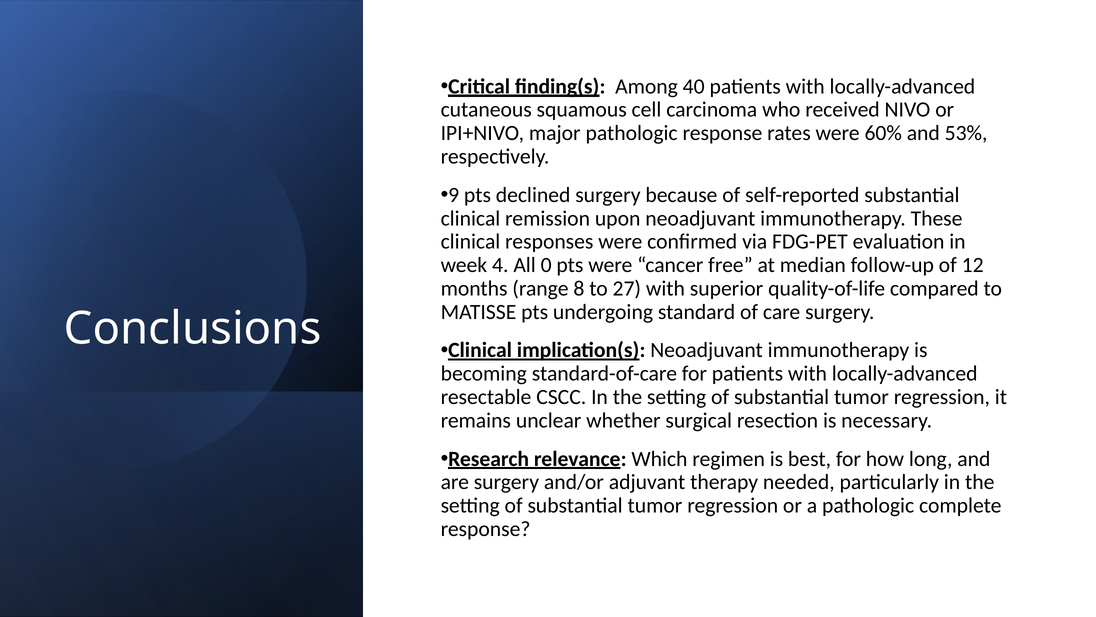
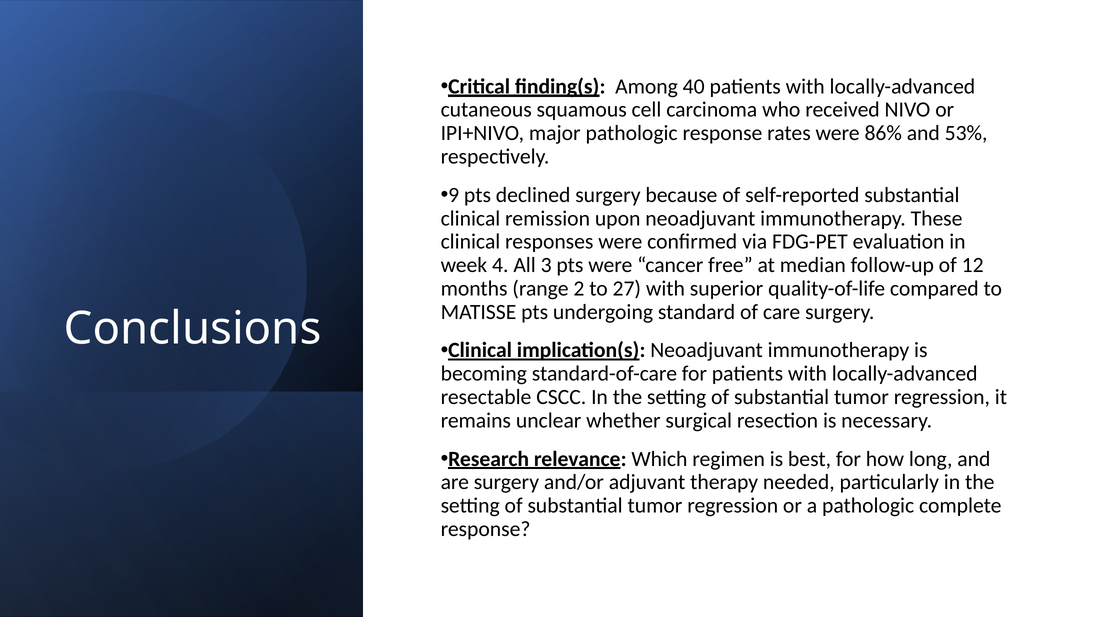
60%: 60% -> 86%
0: 0 -> 3
8: 8 -> 2
